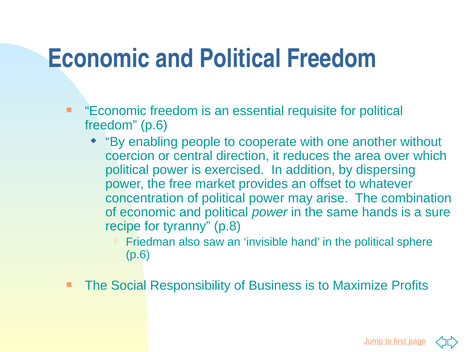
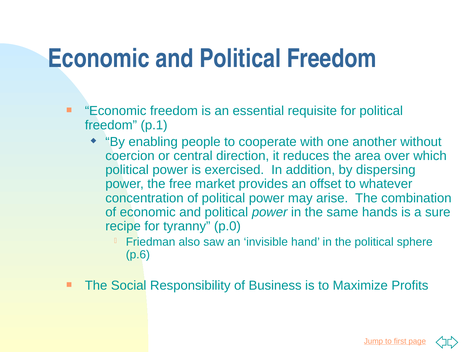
freedom p.6: p.6 -> p.1
p.8: p.8 -> p.0
